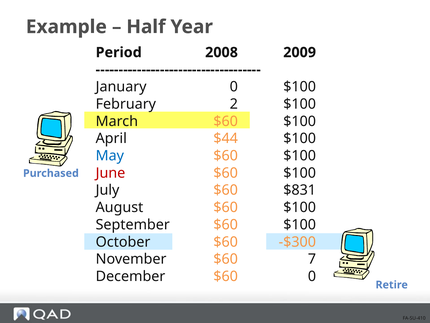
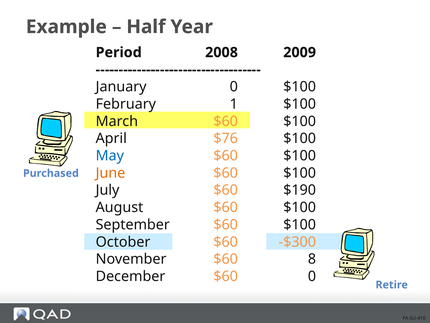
2: 2 -> 1
$44: $44 -> $76
June colour: red -> orange
$831: $831 -> $190
7: 7 -> 8
